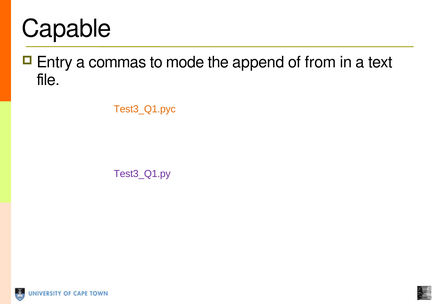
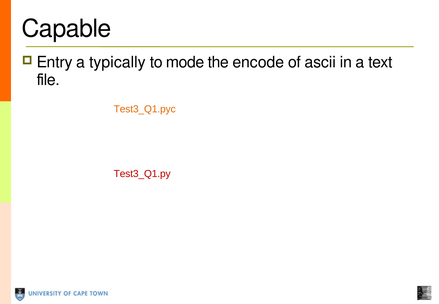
commas: commas -> typically
append: append -> encode
from: from -> ascii
Test3_Q1.py colour: purple -> red
